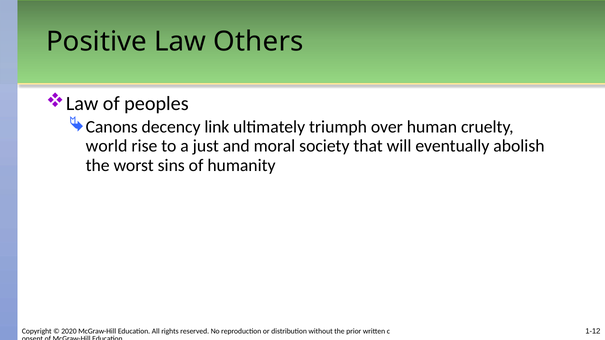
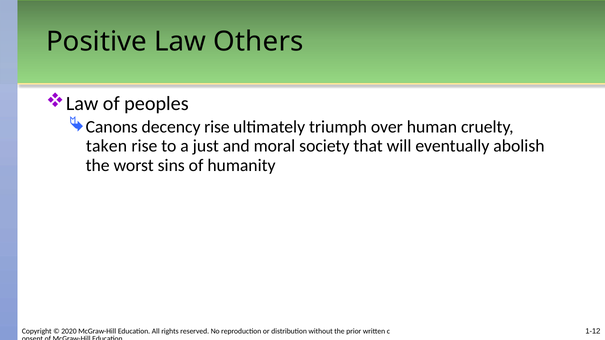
decency link: link -> rise
world: world -> taken
